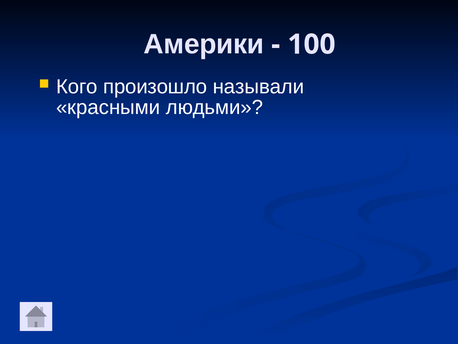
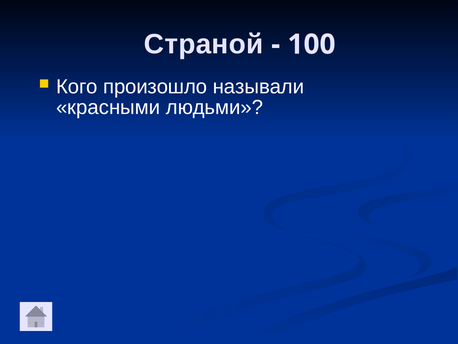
Америки: Америки -> Страной
